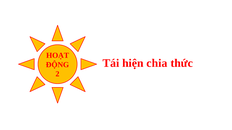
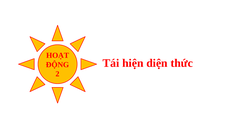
chia: chia -> diện
